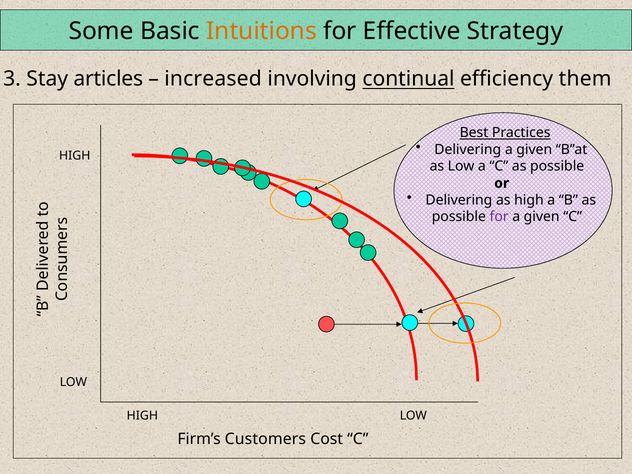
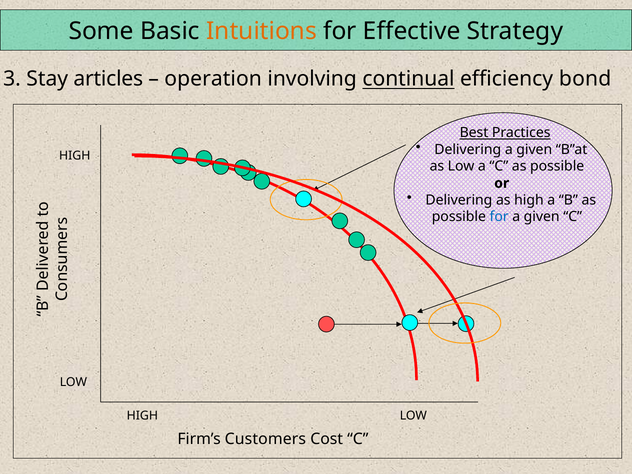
increased: increased -> operation
them: them -> bond
for at (499, 217) colour: purple -> blue
